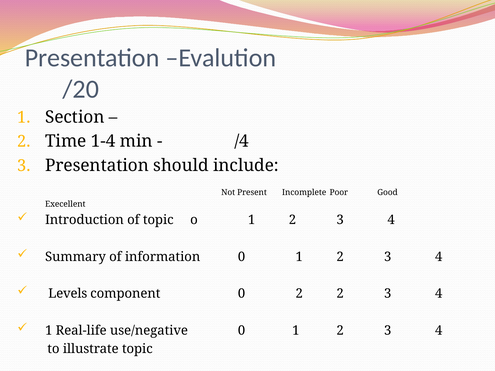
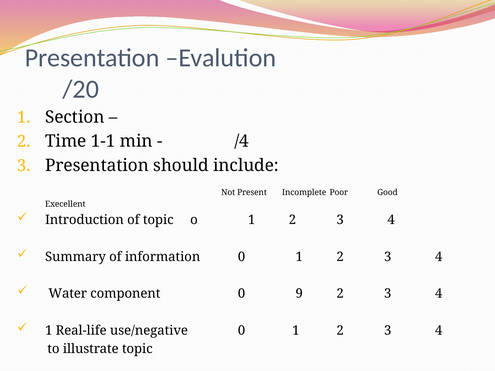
1-4: 1-4 -> 1-1
Levels: Levels -> Water
0 2: 2 -> 9
